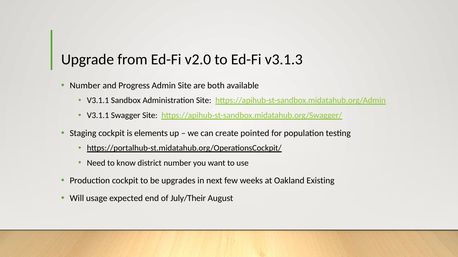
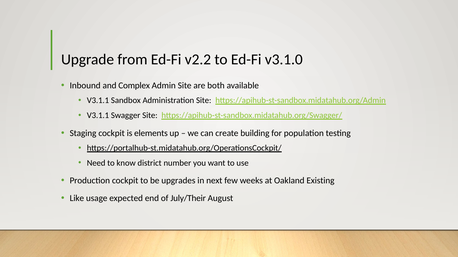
v2.0: v2.0 -> v2.2
v3.1.3: v3.1.3 -> v3.1.0
Number at (85, 86): Number -> Inbound
Progress: Progress -> Complex
pointed: pointed -> building
Will: Will -> Like
